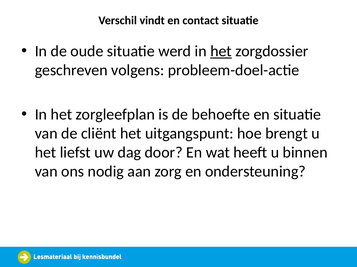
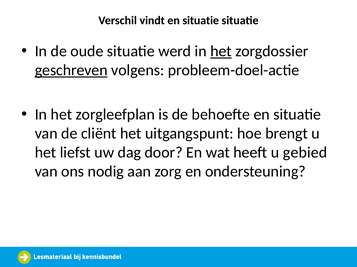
contact at (201, 20): contact -> situatie
geschreven underline: none -> present
binnen: binnen -> gebied
